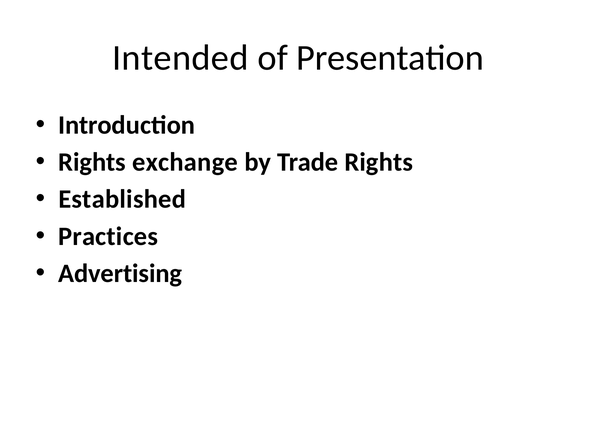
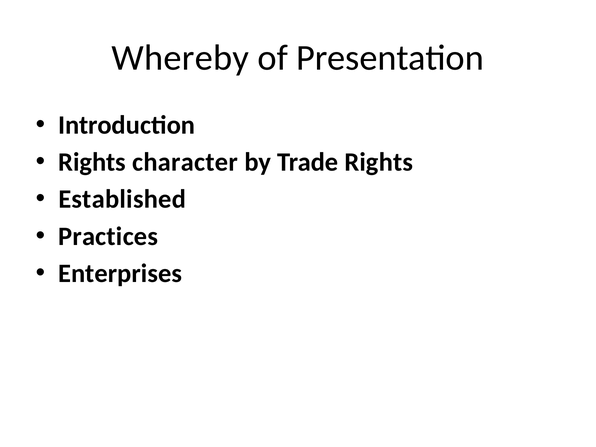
Intended: Intended -> Whereby
exchange: exchange -> character
Advertising: Advertising -> Enterprises
